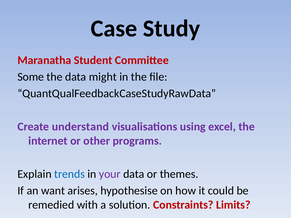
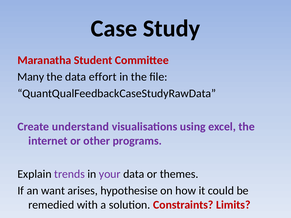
Some: Some -> Many
might: might -> effort
trends colour: blue -> purple
